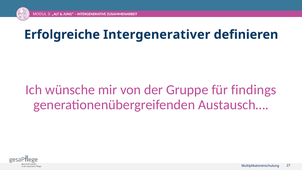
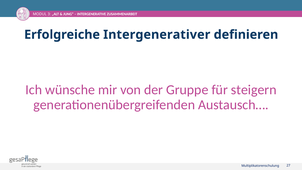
findings: findings -> steigern
